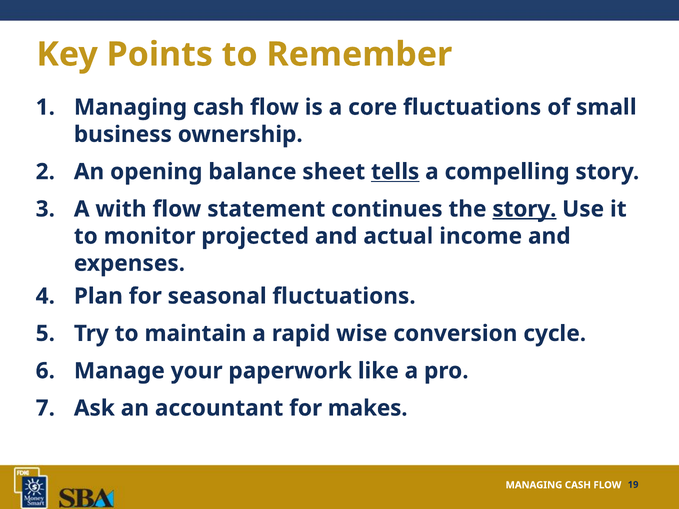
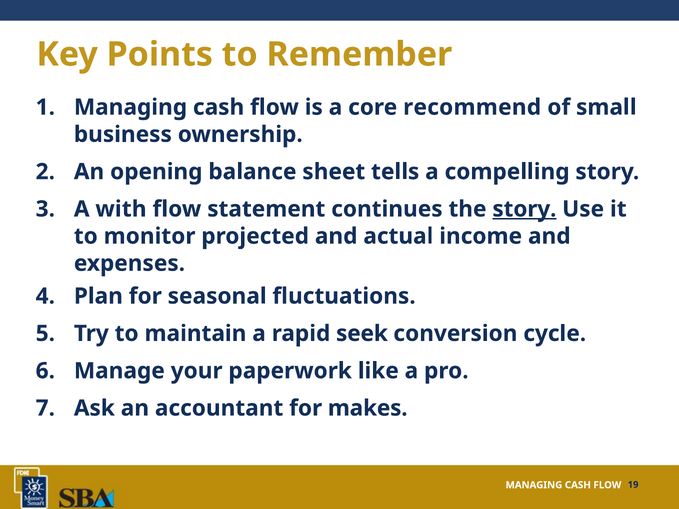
core fluctuations: fluctuations -> recommend
tells underline: present -> none
wise: wise -> seek
